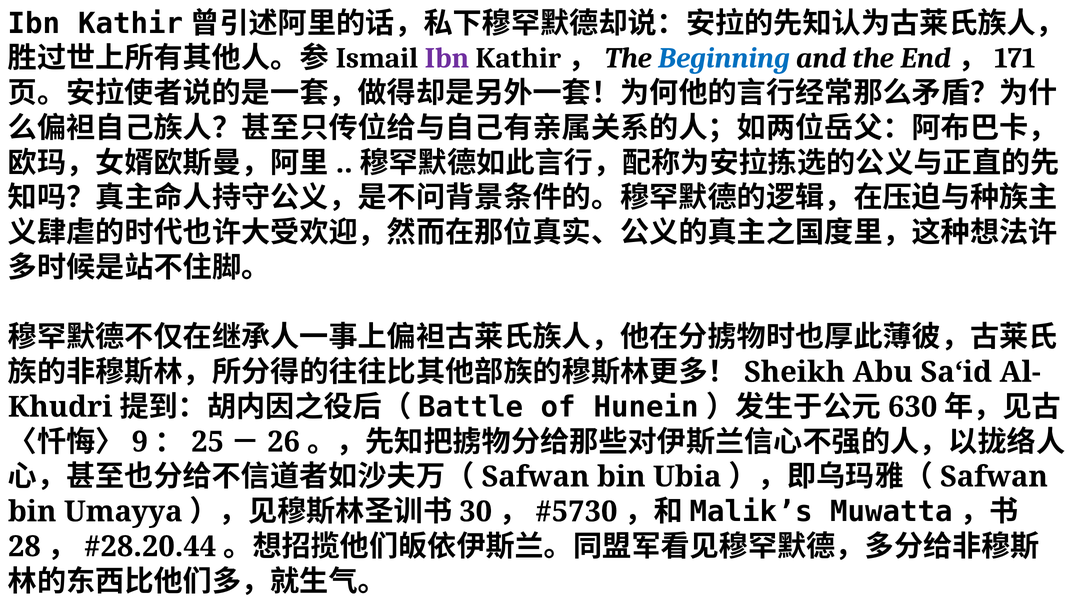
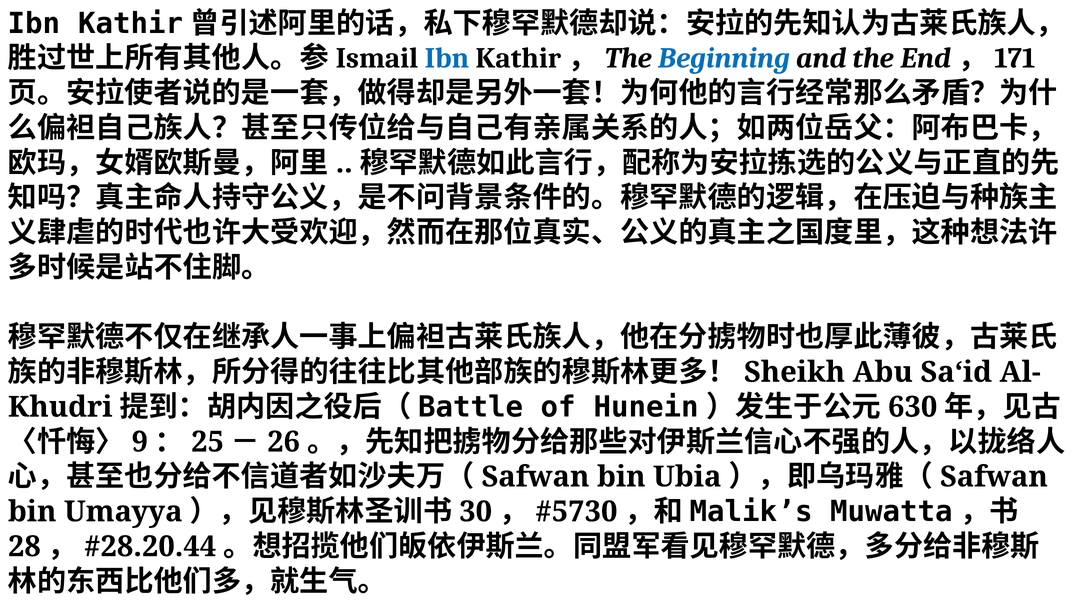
Ibn at (447, 58) colour: purple -> blue
